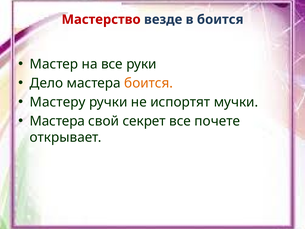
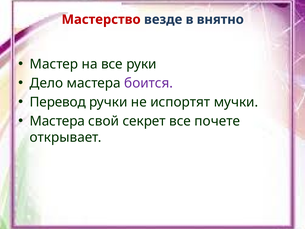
в боится: боится -> внятно
боится at (149, 83) colour: orange -> purple
Мастеру: Мастеру -> Перевод
